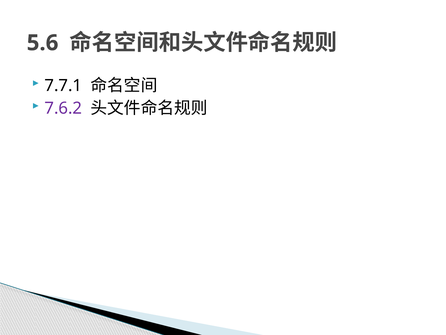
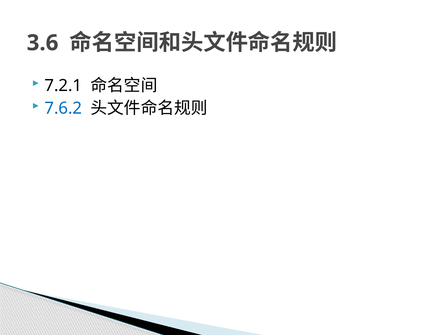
5.6: 5.6 -> 3.6
7.7.1: 7.7.1 -> 7.2.1
7.6.2 colour: purple -> blue
